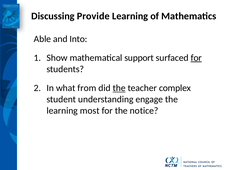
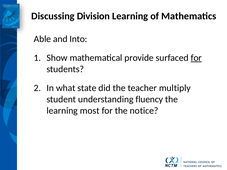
Provide: Provide -> Division
support: support -> provide
from: from -> state
the at (119, 88) underline: present -> none
complex: complex -> multiply
engage: engage -> fluency
